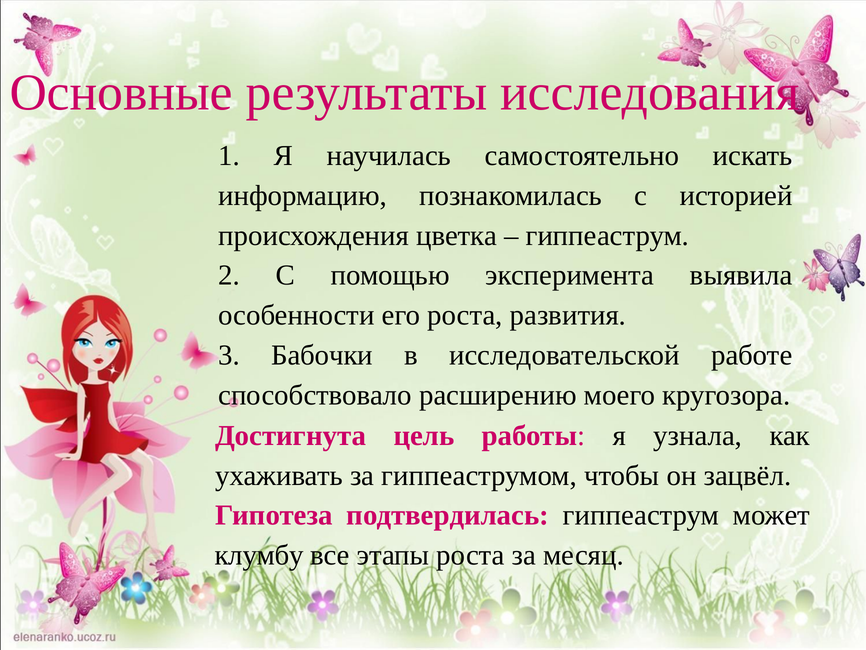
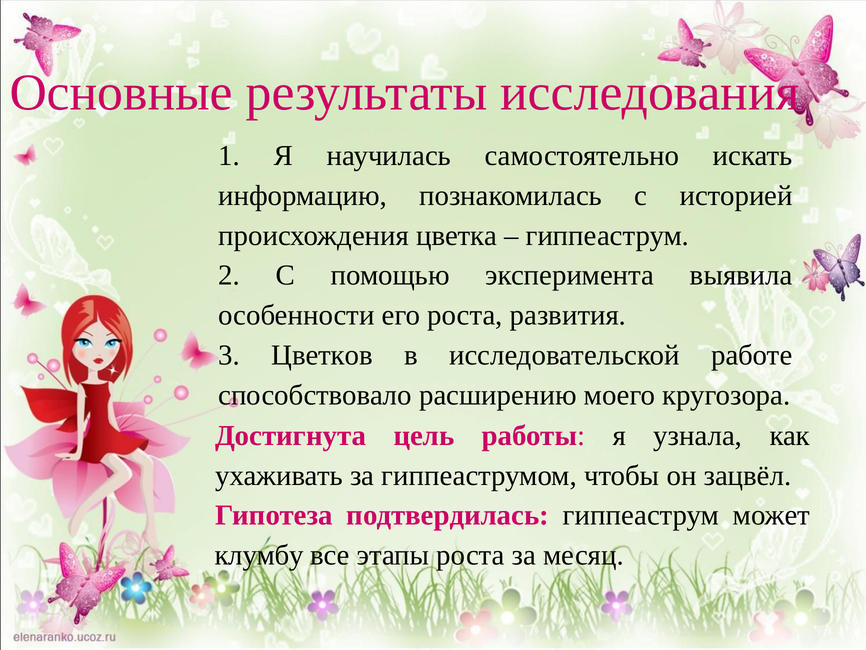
Бабочки: Бабочки -> Цветков
